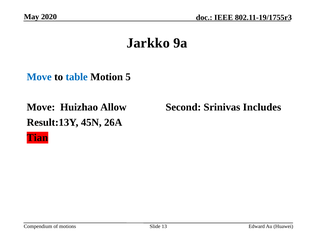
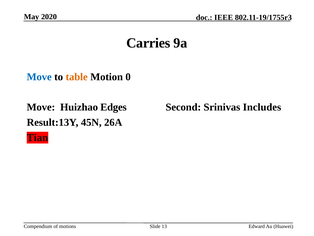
Jarkko: Jarkko -> Carries
table colour: blue -> orange
5: 5 -> 0
Allow: Allow -> Edges
